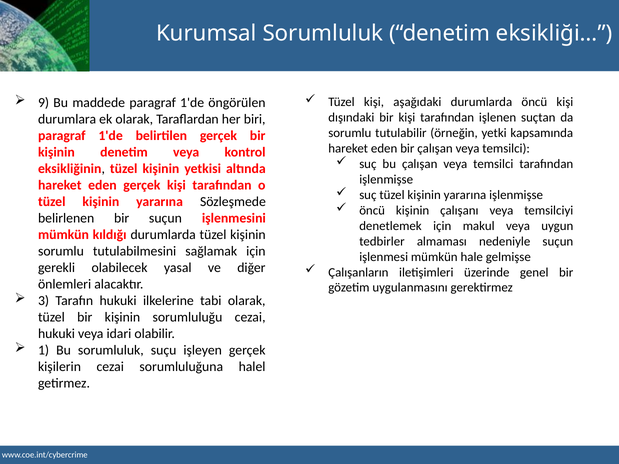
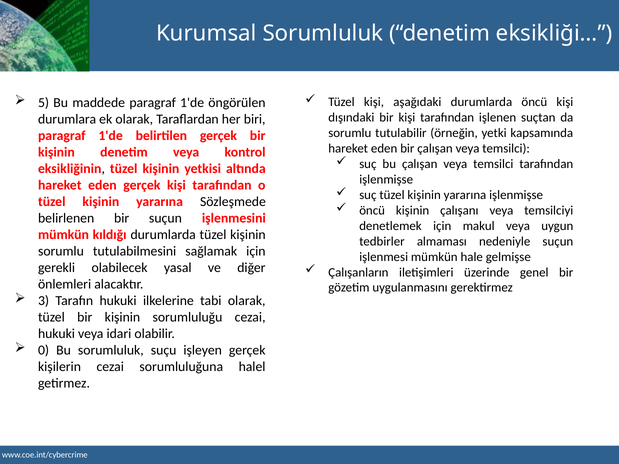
9: 9 -> 5
1: 1 -> 0
